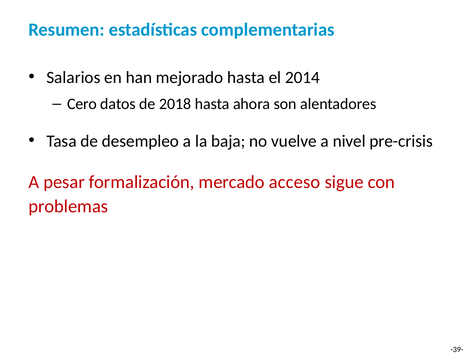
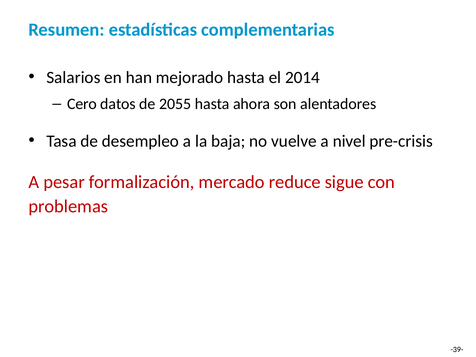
2018: 2018 -> 2055
acceso: acceso -> reduce
